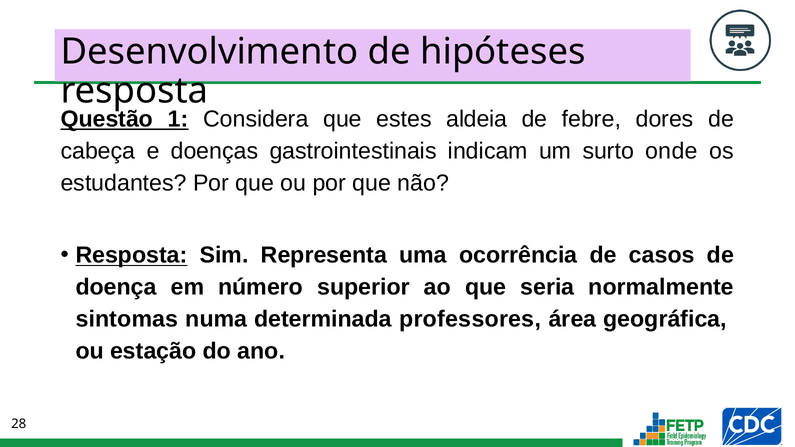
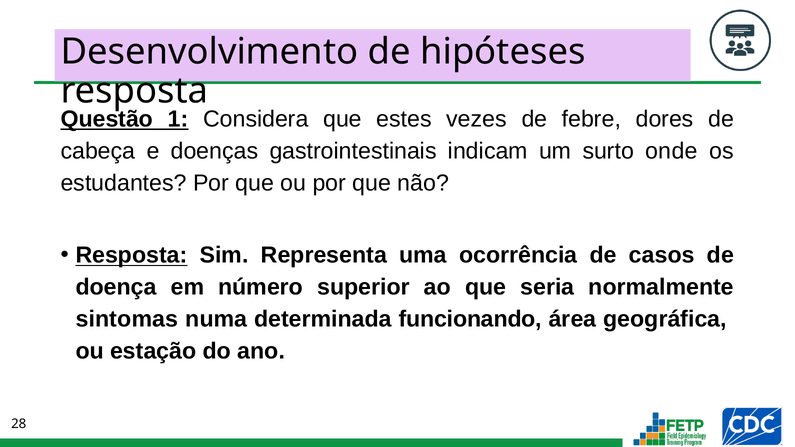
aldeia: aldeia -> vezes
professores: professores -> funcionando
